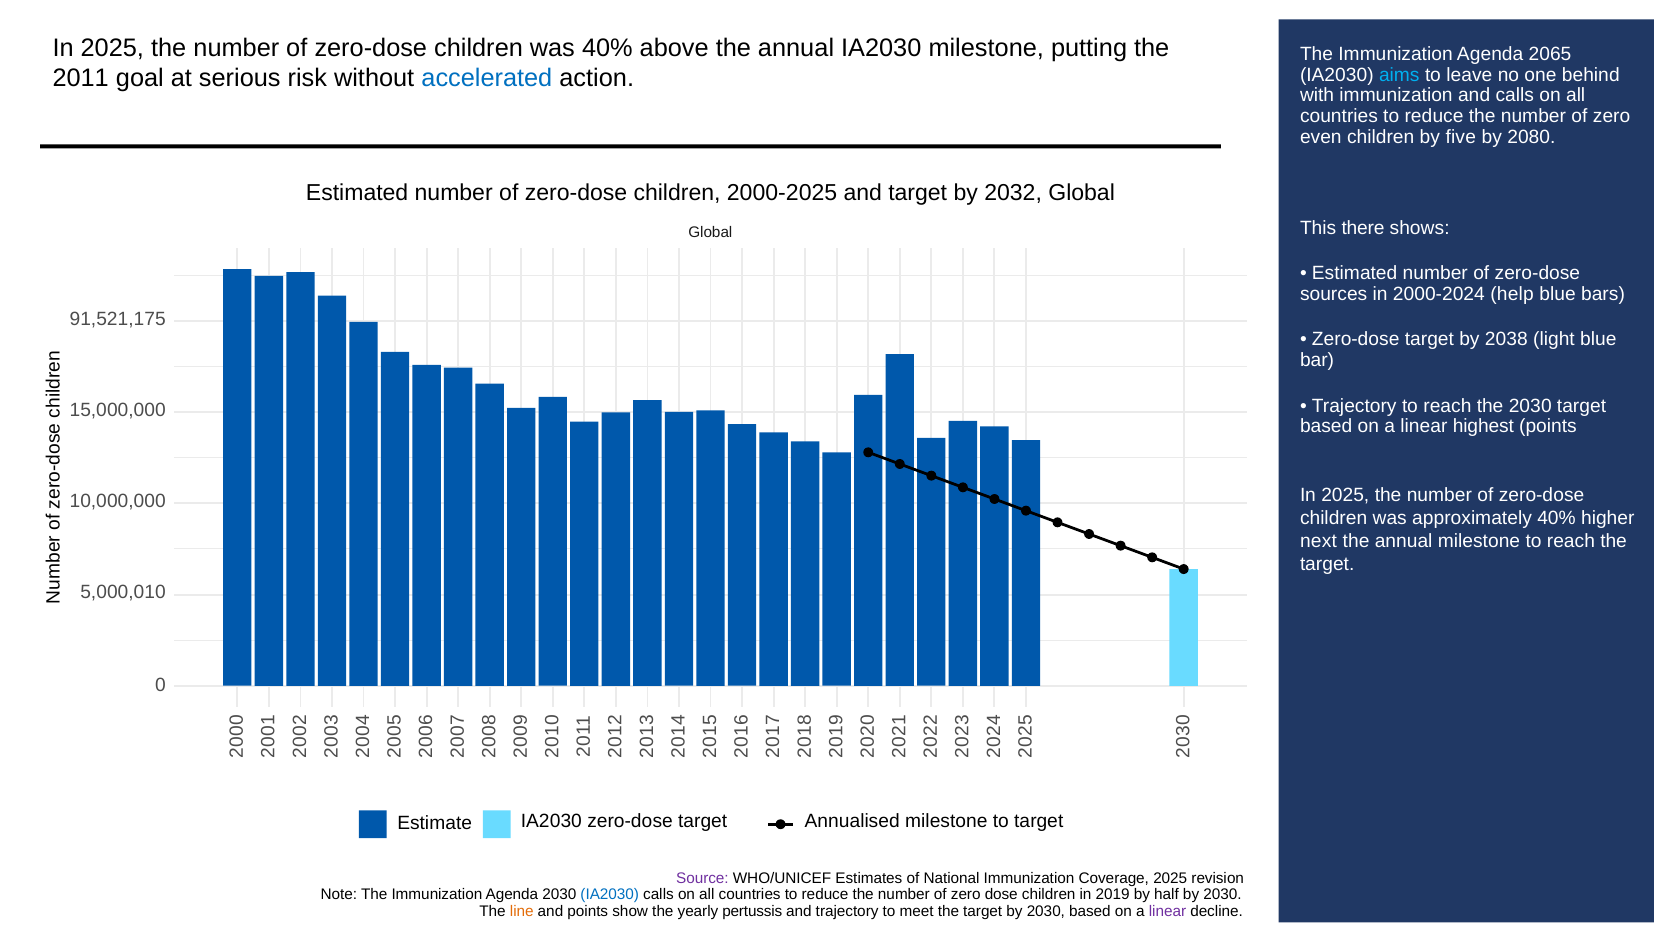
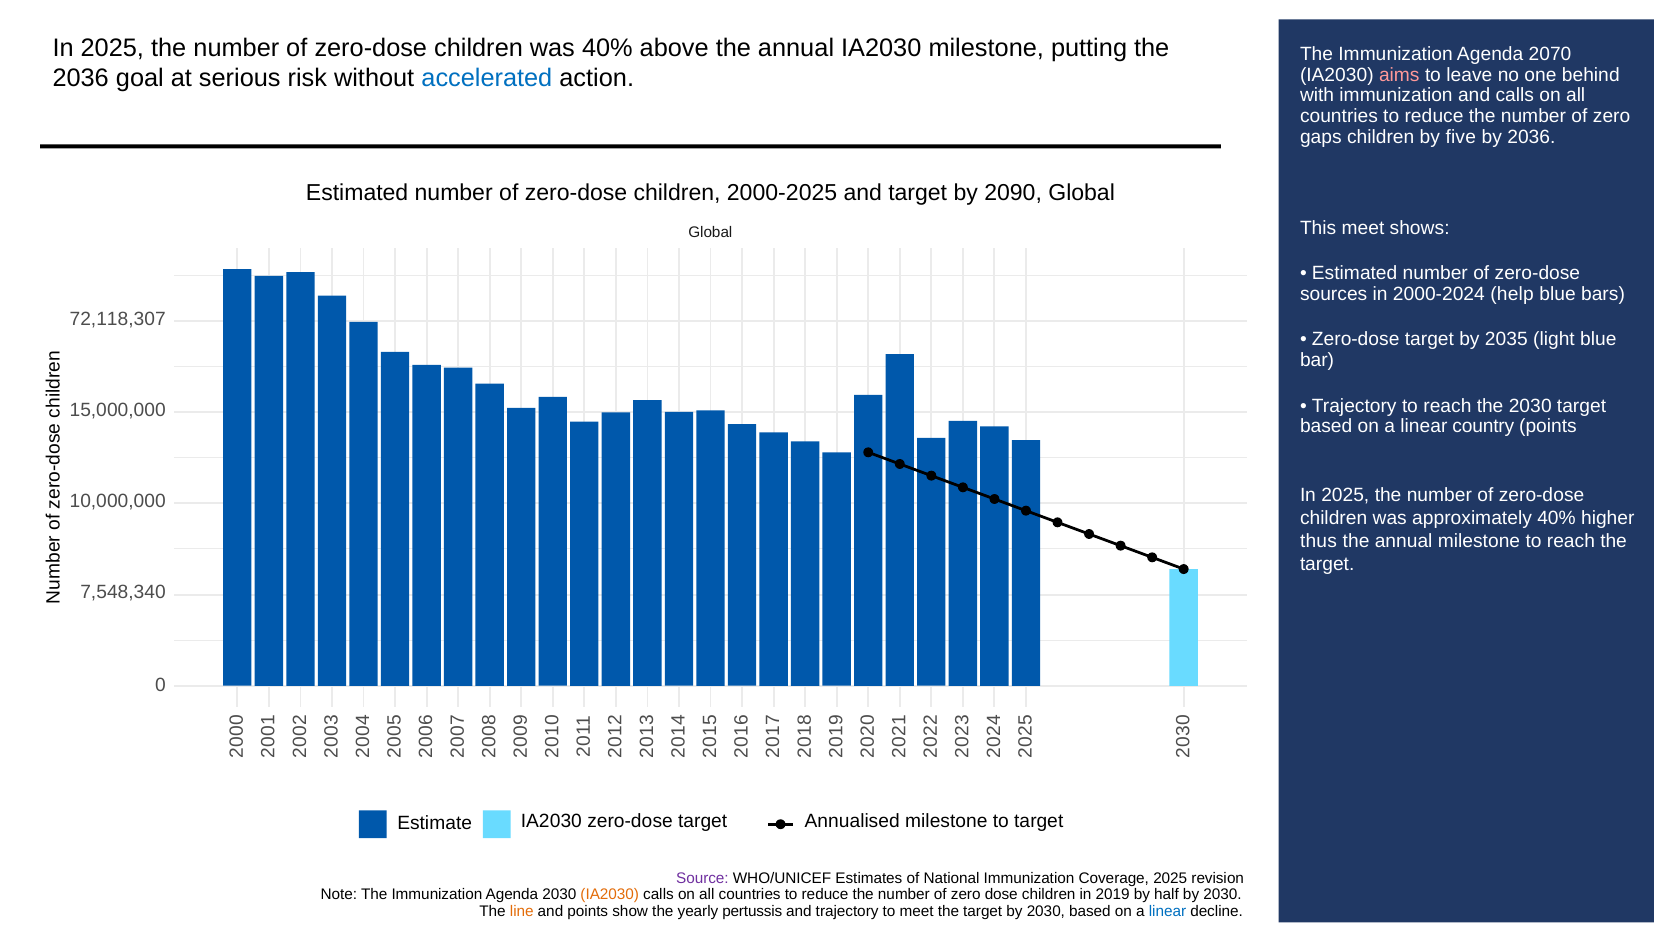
2065: 2065 -> 2070
aims colour: light blue -> pink
2011 at (81, 79): 2011 -> 2036
even: even -> gaps
by 2080: 2080 -> 2036
2032: 2032 -> 2090
This there: there -> meet
91,521,175: 91,521,175 -> 72,118,307
2038: 2038 -> 2035
highest: highest -> country
next: next -> thus
5,000,010: 5,000,010 -> 7,548,340
IA2030 at (610, 895) colour: blue -> orange
linear at (1167, 912) colour: purple -> blue
